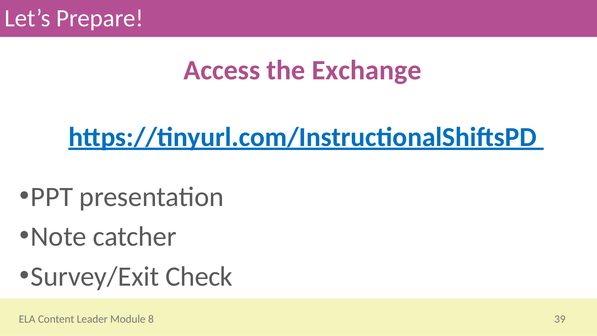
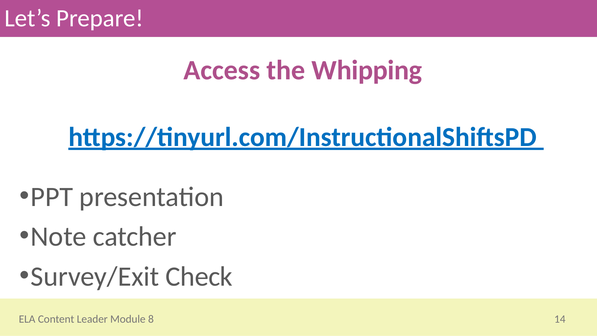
Exchange: Exchange -> Whipping
39: 39 -> 14
